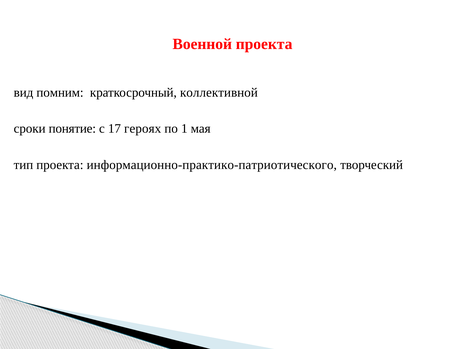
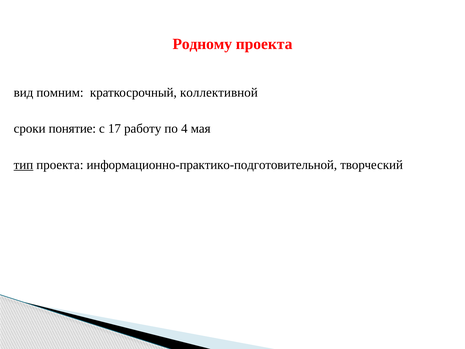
Военной: Военной -> Родному
героях: героях -> работу
1: 1 -> 4
тип underline: none -> present
информационно-практико-патриотического: информационно-практико-патриотического -> информационно-практико-подготовительной
